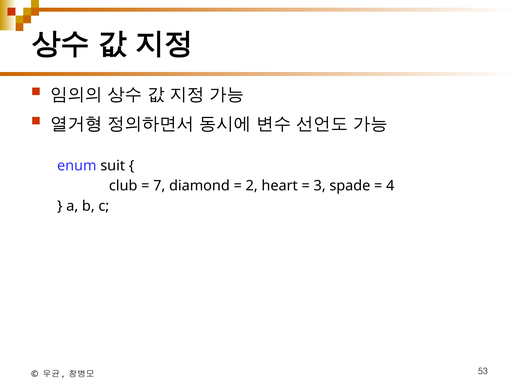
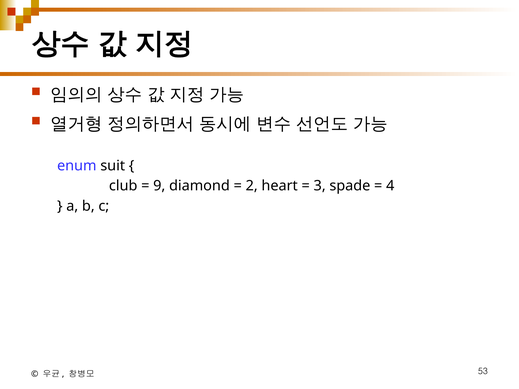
7: 7 -> 9
